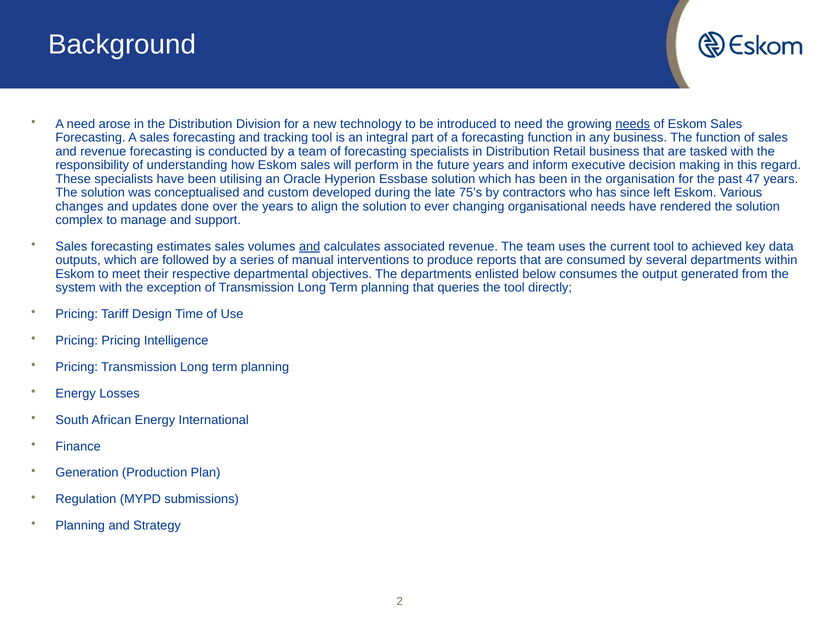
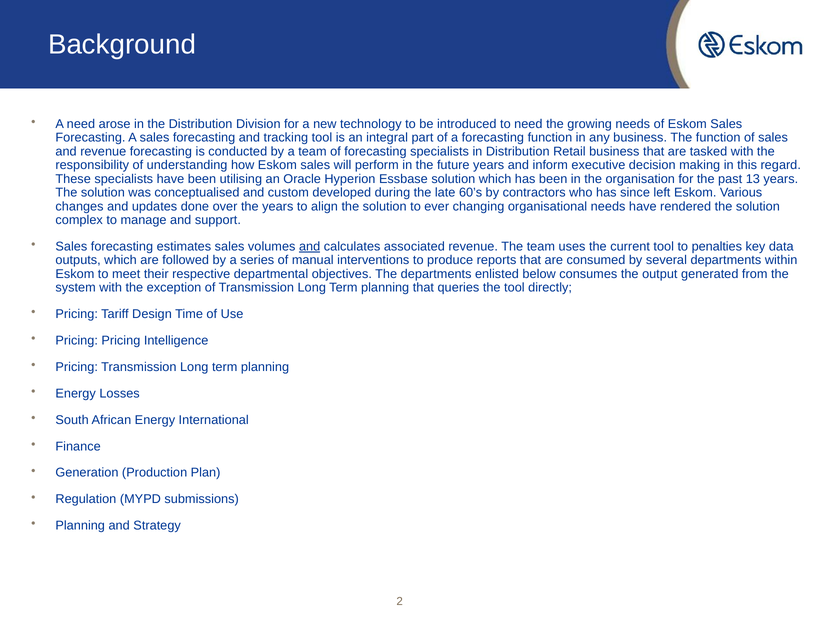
needs at (633, 124) underline: present -> none
47: 47 -> 13
75’s: 75’s -> 60’s
achieved: achieved -> penalties
